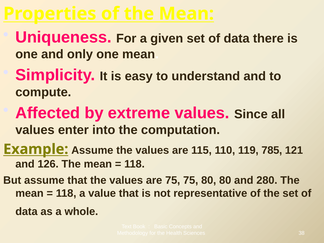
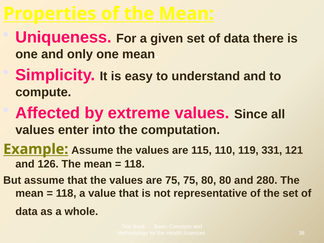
785: 785 -> 331
